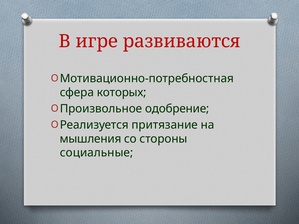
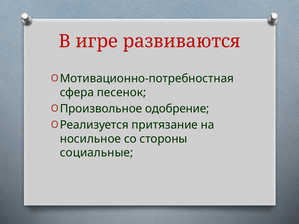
которых: которых -> песенок
мышления: мышления -> носильное
